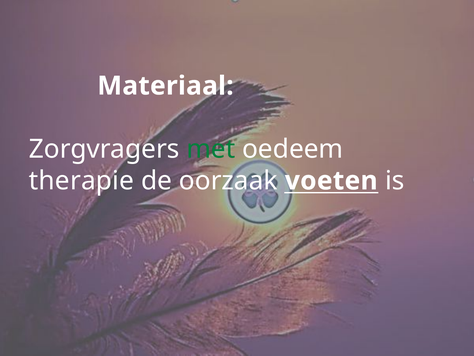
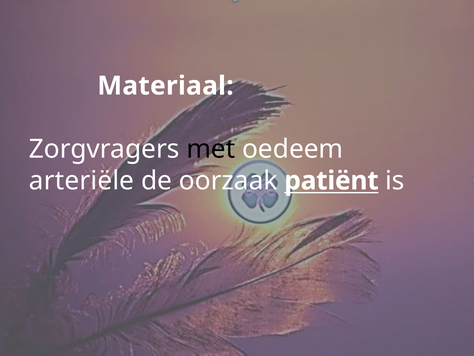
met colour: green -> black
therapie: therapie -> arteriële
voeten: voeten -> patiënt
